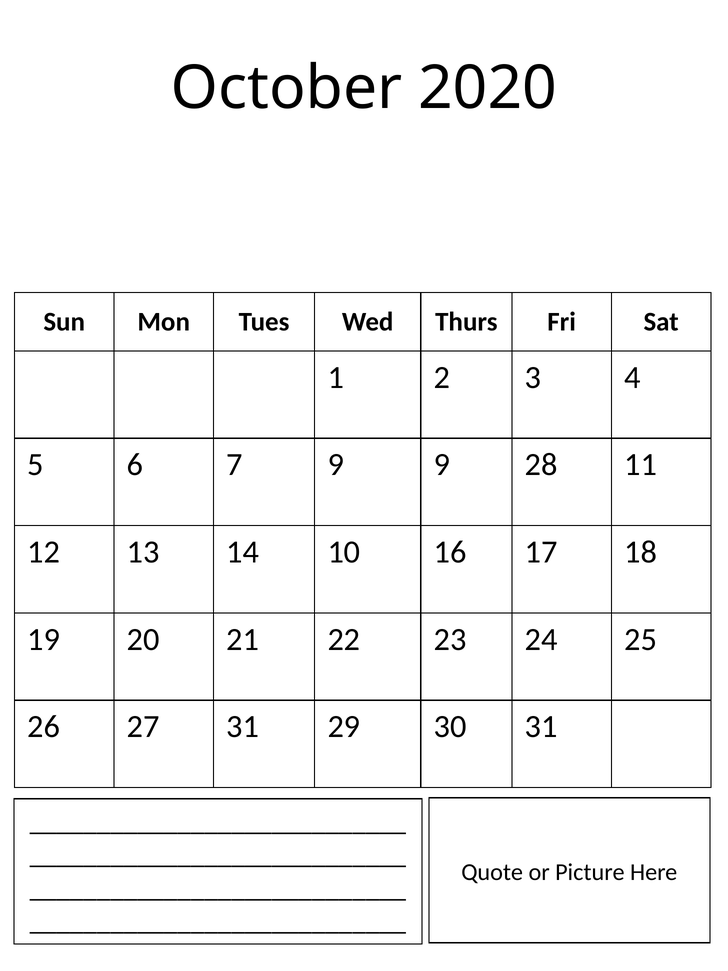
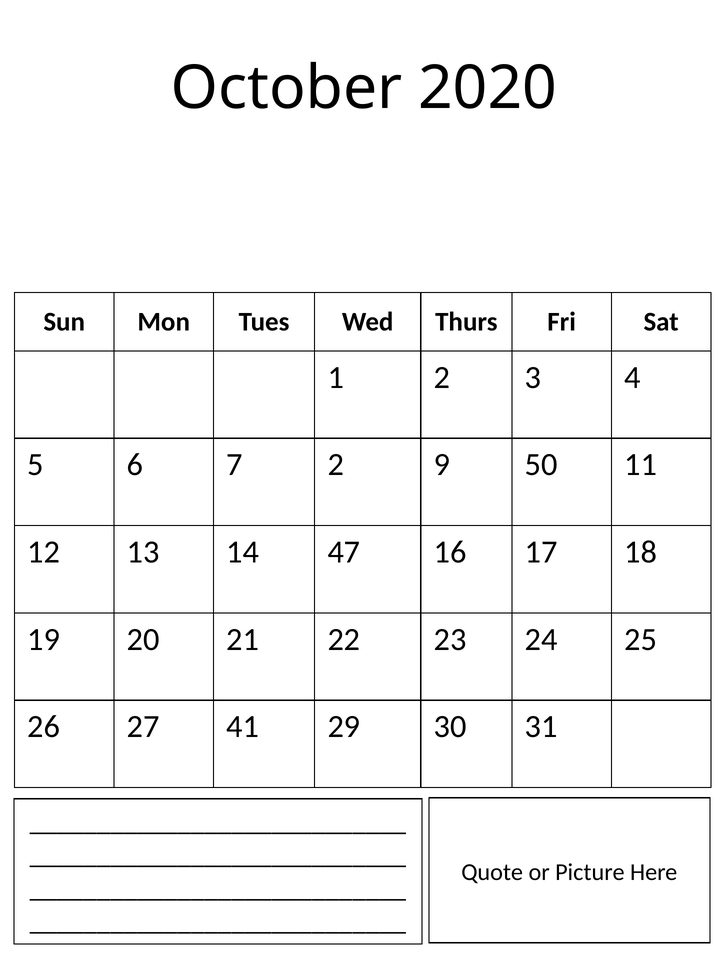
7 9: 9 -> 2
28: 28 -> 50
10: 10 -> 47
27 31: 31 -> 41
